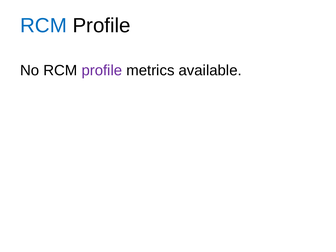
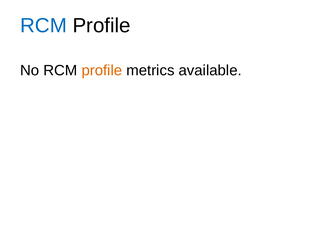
profile at (102, 70) colour: purple -> orange
